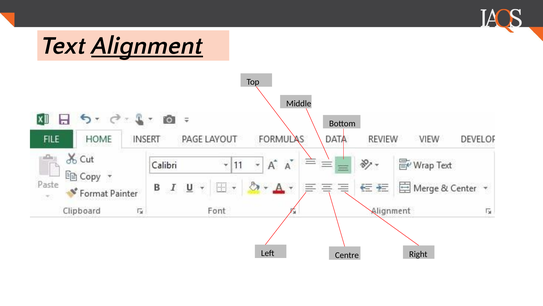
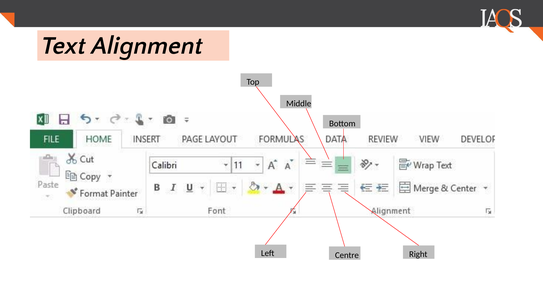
Alignment underline: present -> none
